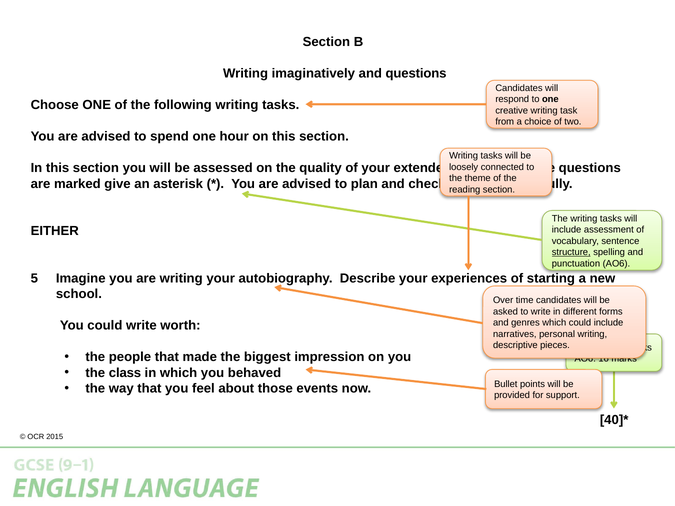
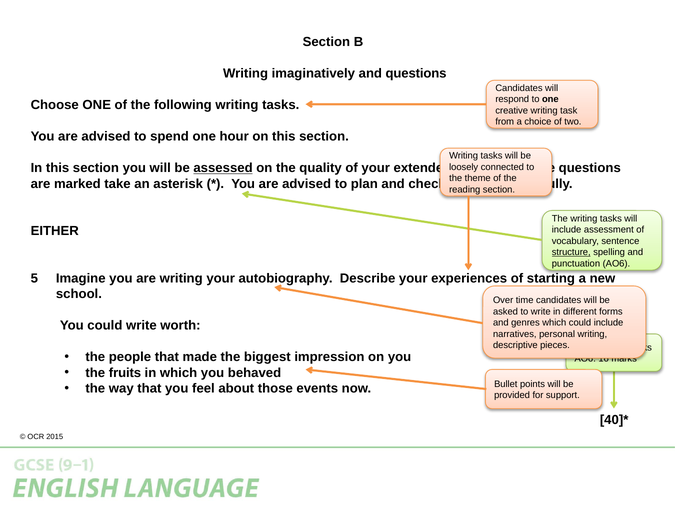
assessed underline: none -> present
give: give -> take
class: class -> fruits
